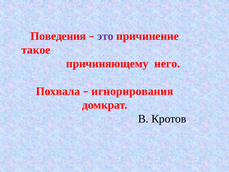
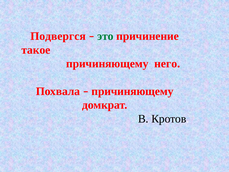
Поведения: Поведения -> Подвергся
это colour: purple -> green
игнорирования at (132, 91): игнорирования -> причиняющему
